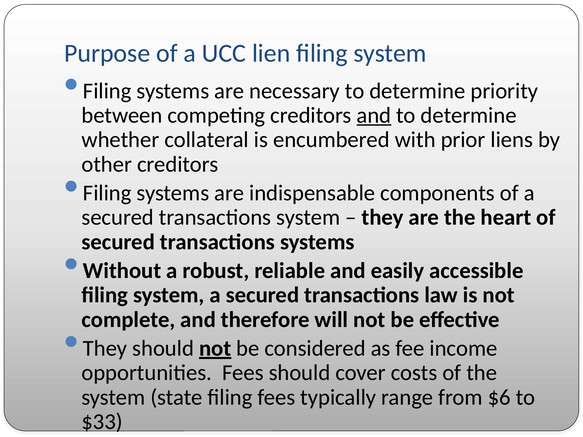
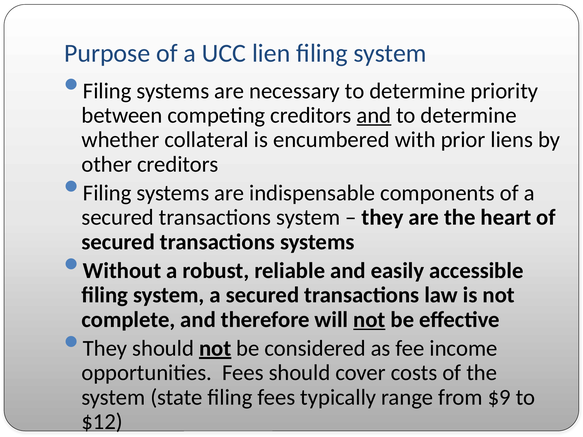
not at (369, 320) underline: none -> present
$6: $6 -> $9
$33: $33 -> $12
